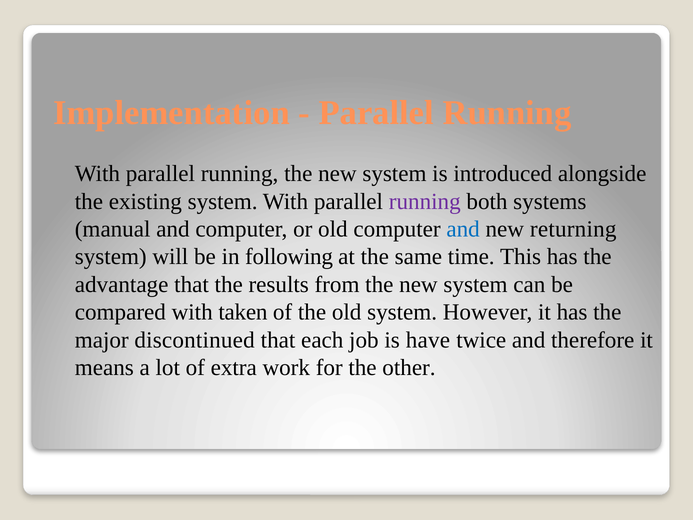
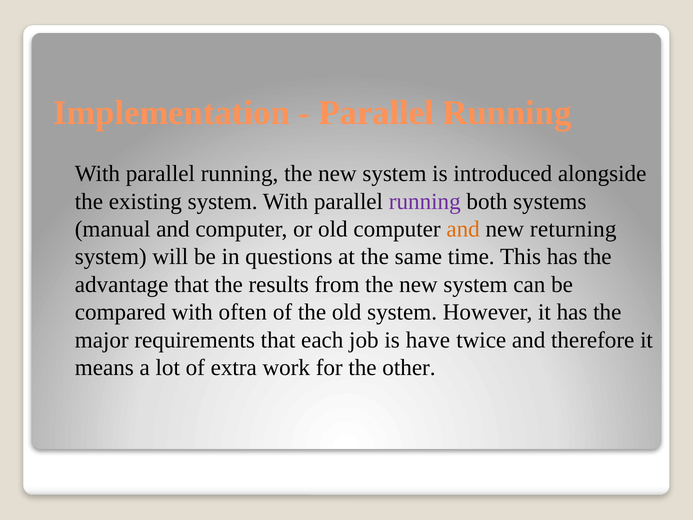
and at (463, 229) colour: blue -> orange
following: following -> questions
taken: taken -> often
discontinued: discontinued -> requirements
